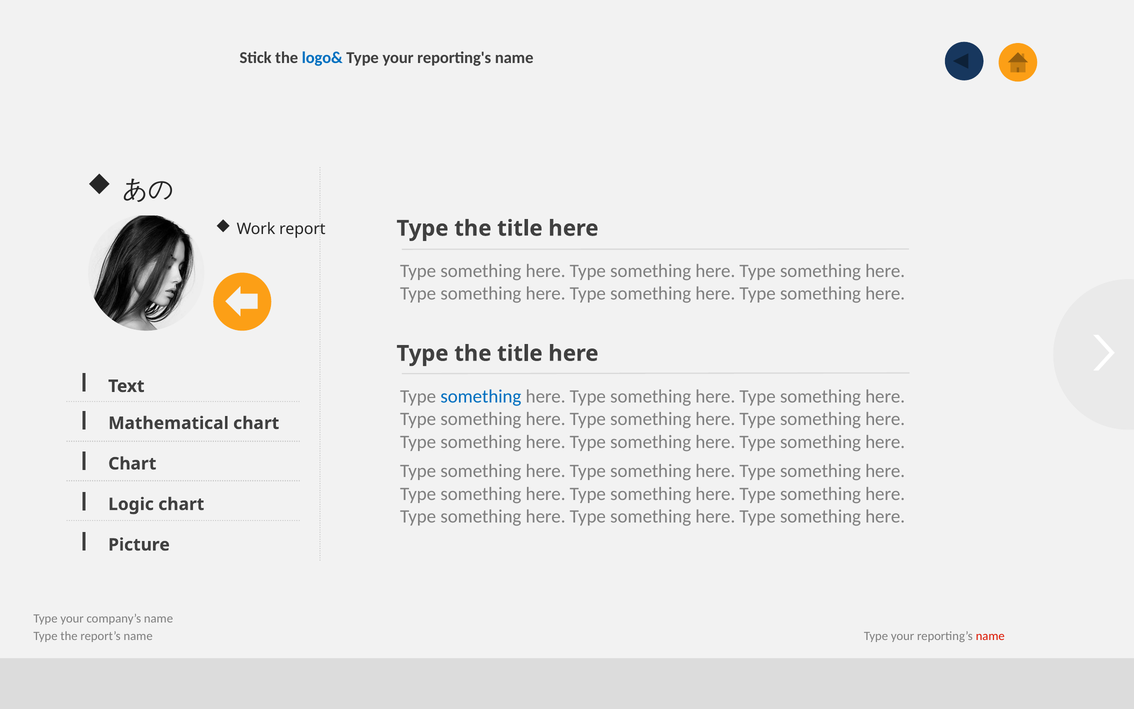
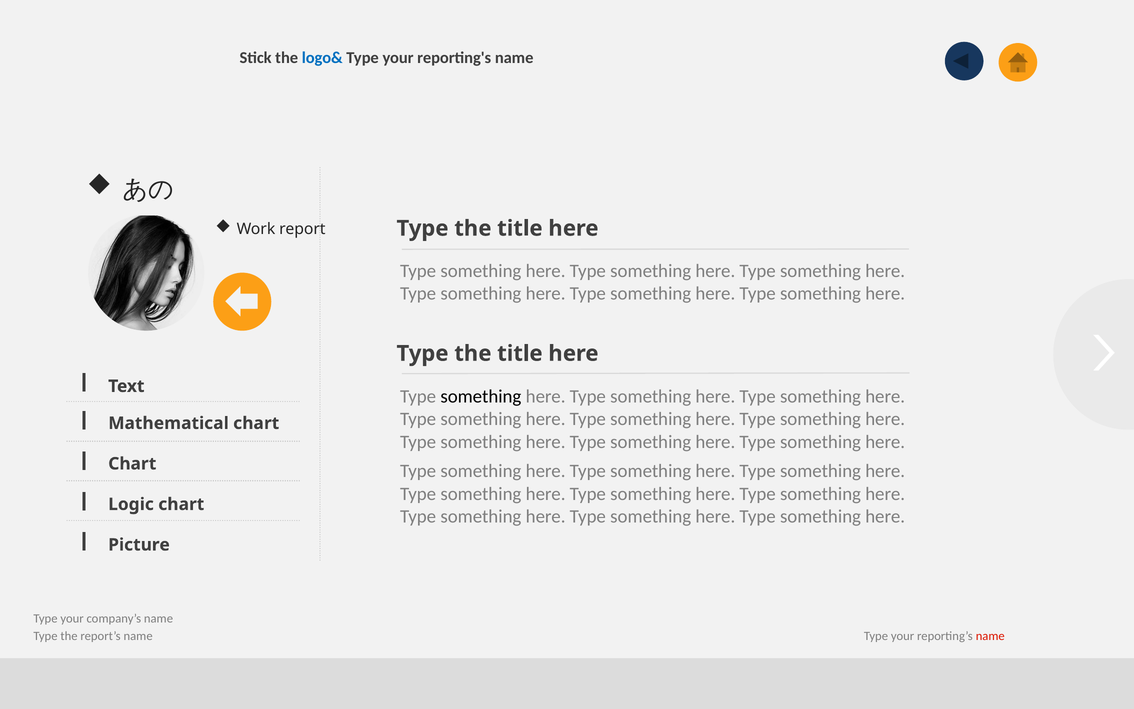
something at (481, 396) colour: blue -> black
